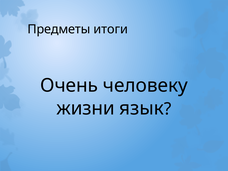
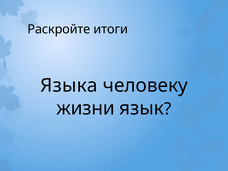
Предметы: Предметы -> Раскройте
Очень: Очень -> Языка
